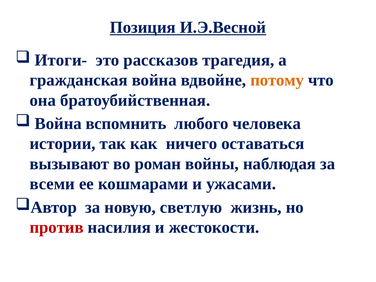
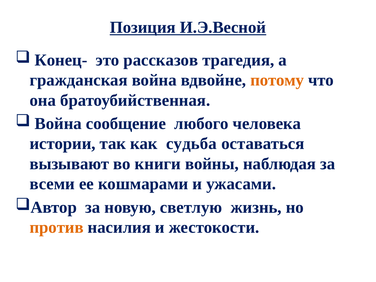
Итоги-: Итоги- -> Конец-
вспомнить: вспомнить -> сообщение
ничего: ничего -> судьба
роман: роман -> книги
против colour: red -> orange
